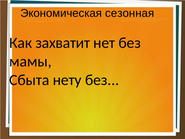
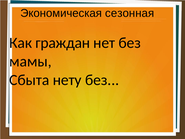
захватит: захватит -> граждан
